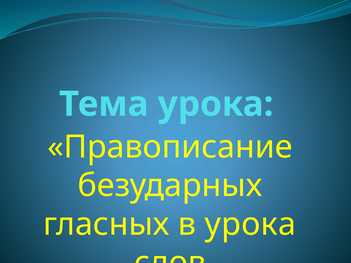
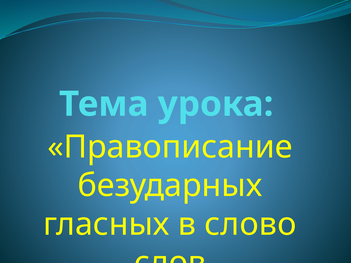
в урока: урока -> слово
